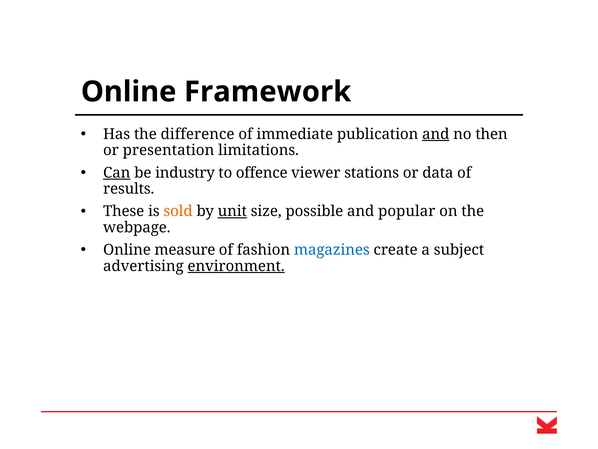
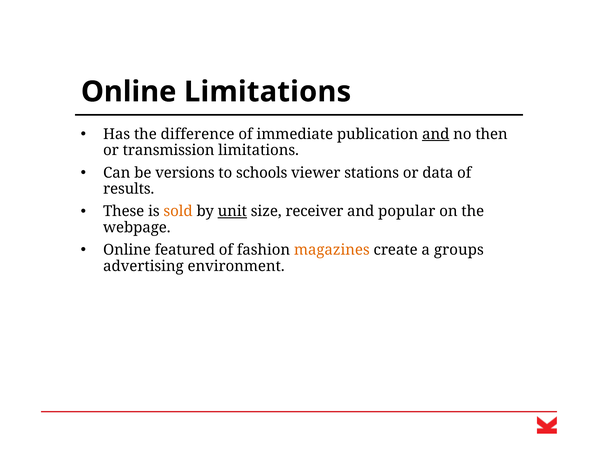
Online Framework: Framework -> Limitations
presentation: presentation -> transmission
Can underline: present -> none
industry: industry -> versions
offence: offence -> schools
possible: possible -> receiver
measure: measure -> featured
magazines colour: blue -> orange
subject: subject -> groups
environment underline: present -> none
